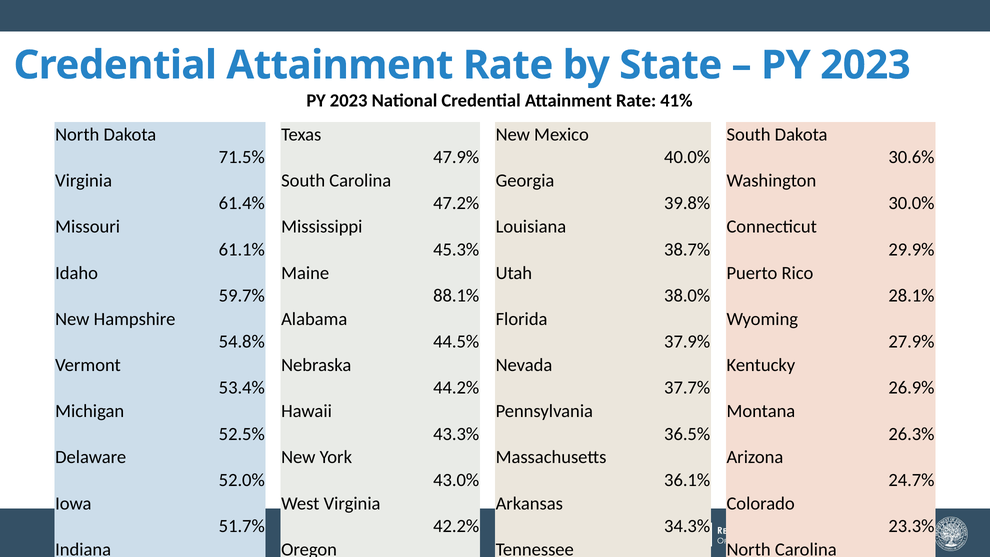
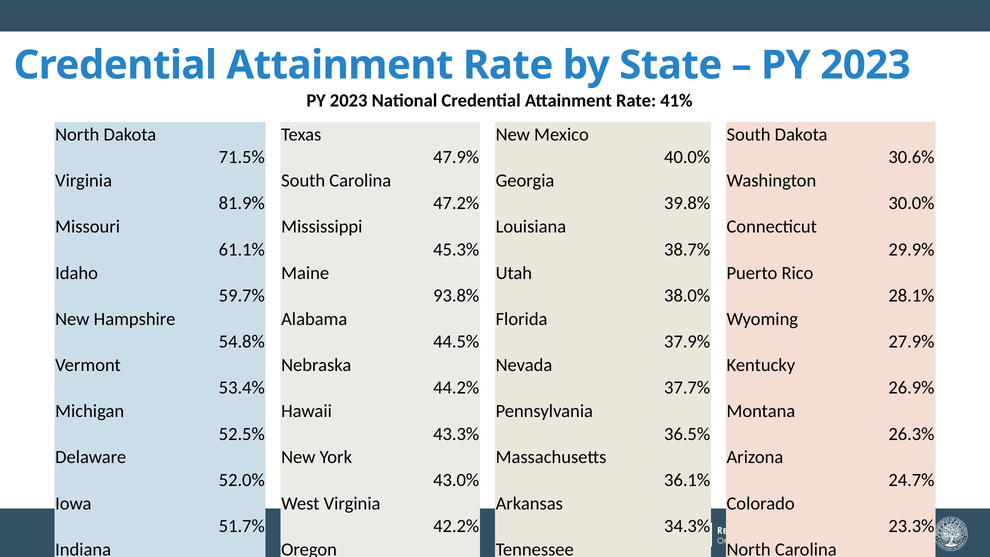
61.4%: 61.4% -> 81.9%
88.1%: 88.1% -> 93.8%
